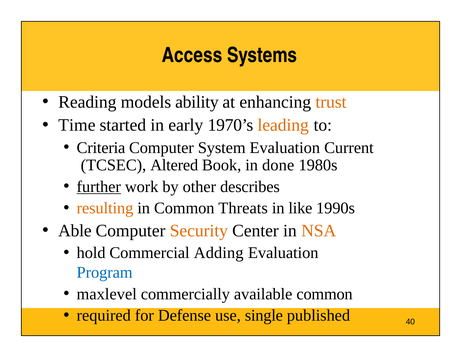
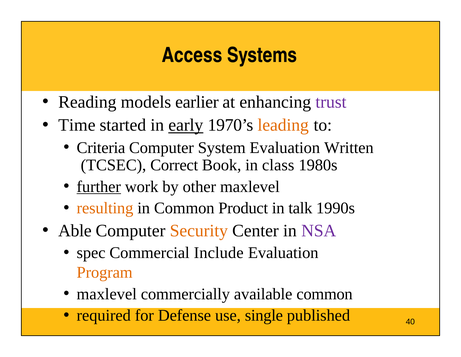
ability: ability -> earlier
trust colour: orange -> purple
early underline: none -> present
Current: Current -> Written
Altered: Altered -> Correct
done: done -> class
other describes: describes -> maxlevel
Threats: Threats -> Product
like: like -> talk
NSA colour: orange -> purple
hold: hold -> spec
Adding: Adding -> Include
Program colour: blue -> orange
